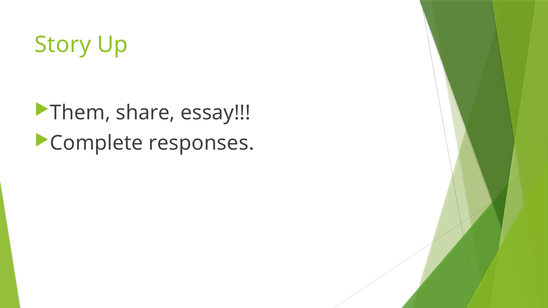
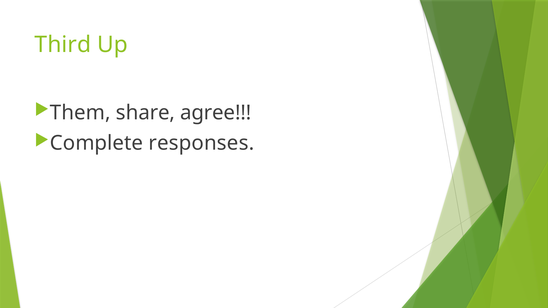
Story: Story -> Third
essay: essay -> agree
